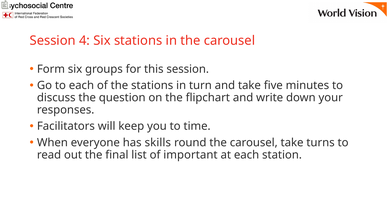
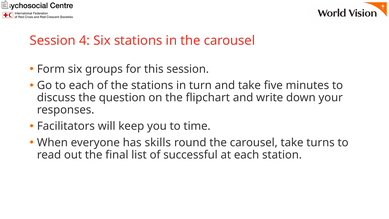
important: important -> successful
